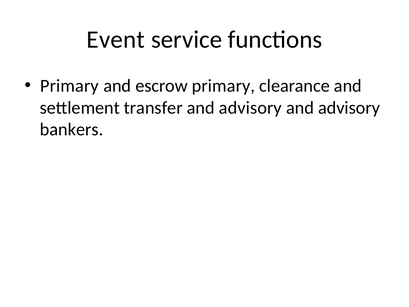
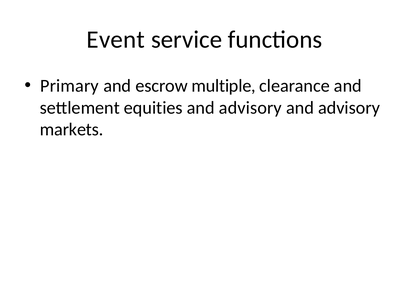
escrow primary: primary -> multiple
transfer: transfer -> equities
bankers: bankers -> markets
